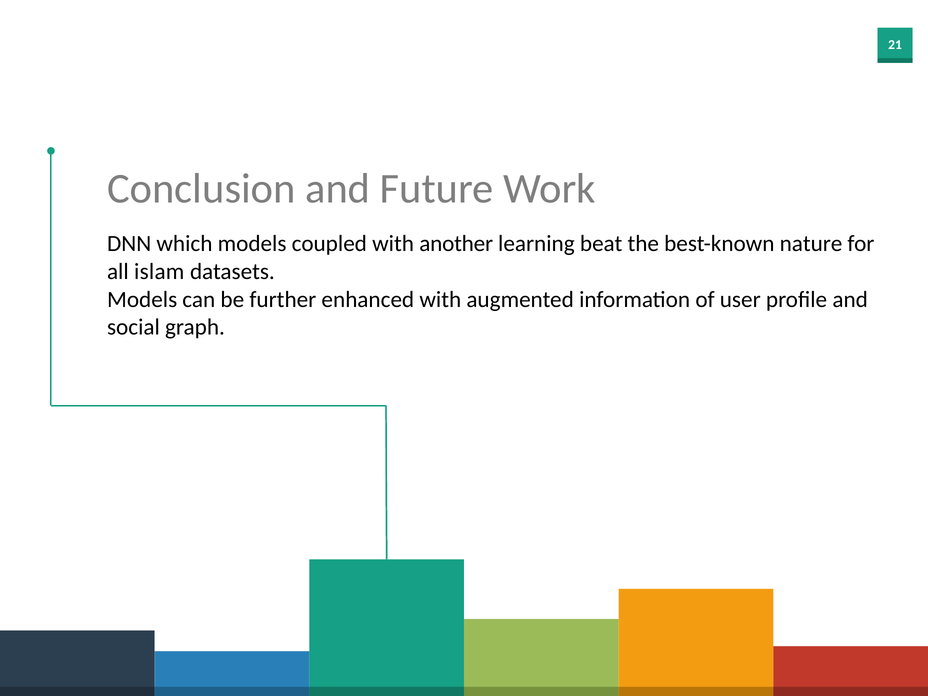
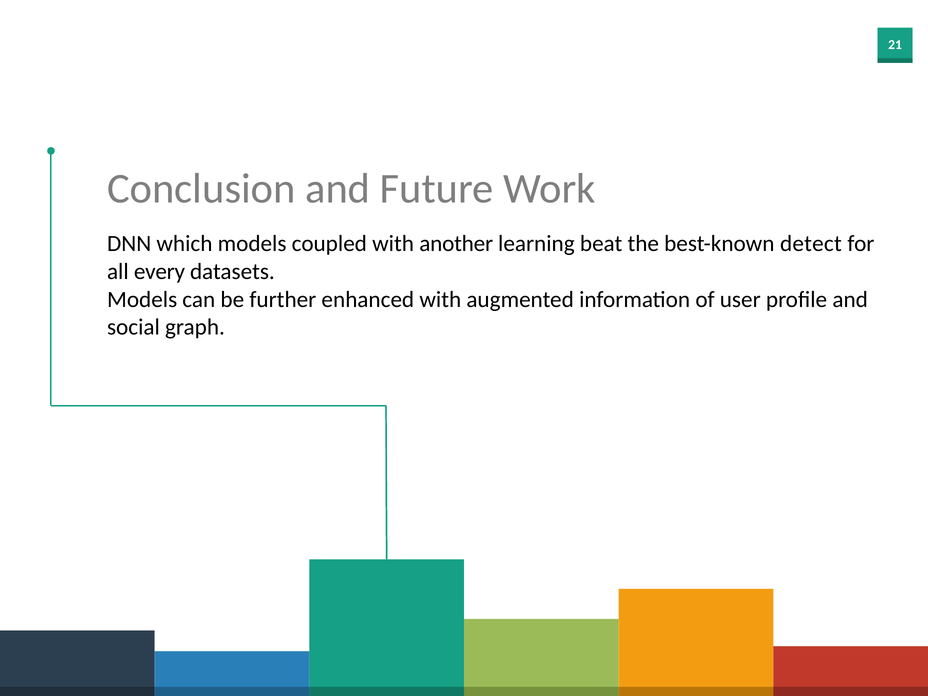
nature: nature -> detect
islam: islam -> every
